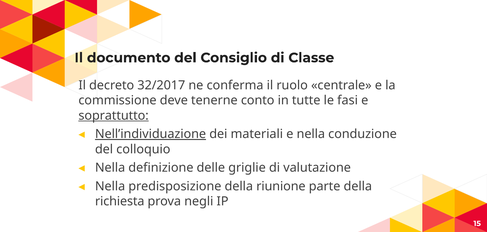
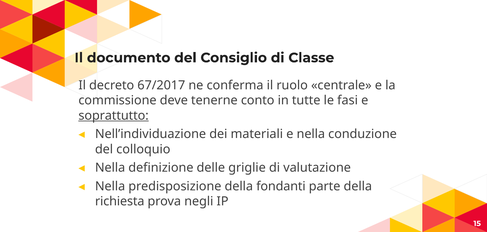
32/2017: 32/2017 -> 67/2017
Nell’individuazione underline: present -> none
riunione: riunione -> fondanti
